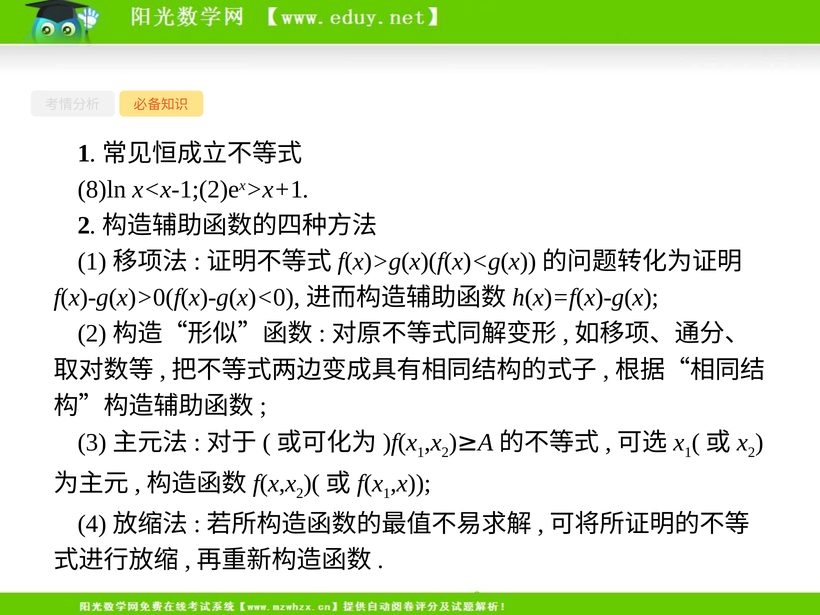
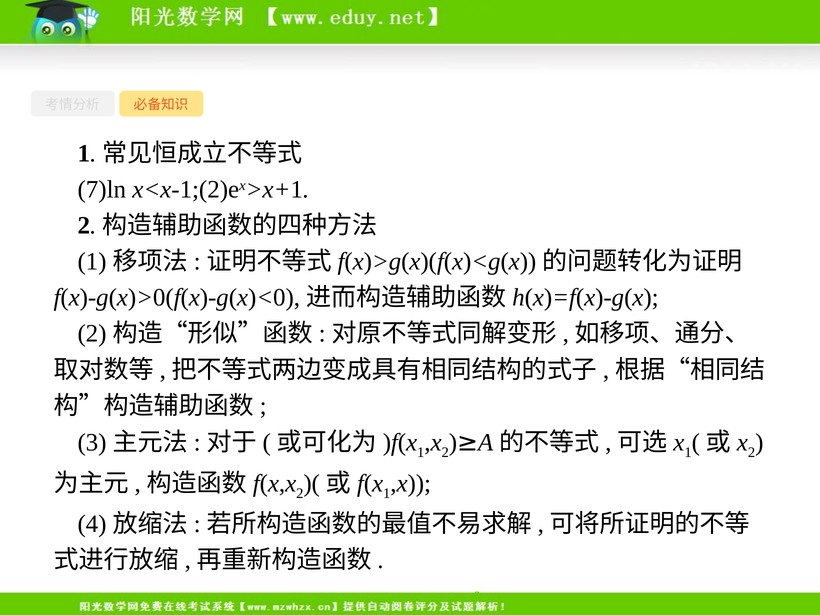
8)ln: 8)ln -> 7)ln
